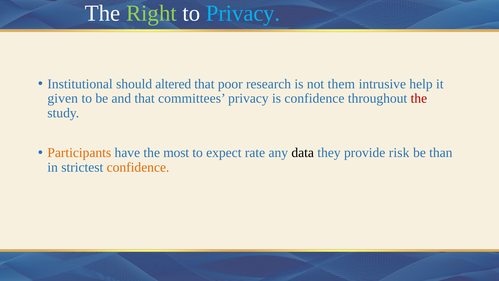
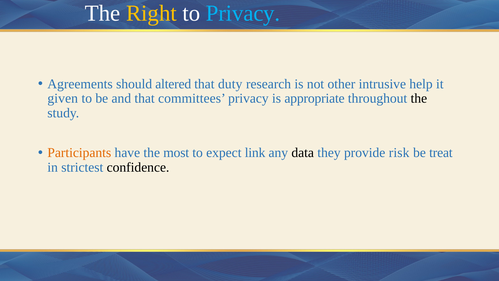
Right colour: light green -> yellow
Institutional: Institutional -> Agreements
poor: poor -> duty
them: them -> other
is confidence: confidence -> appropriate
the at (419, 98) colour: red -> black
rate: rate -> link
than: than -> treat
confidence at (138, 167) colour: orange -> black
